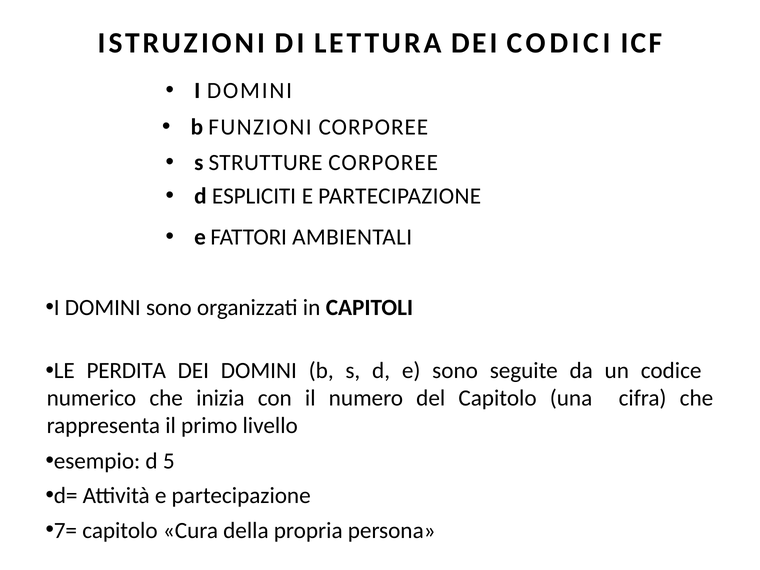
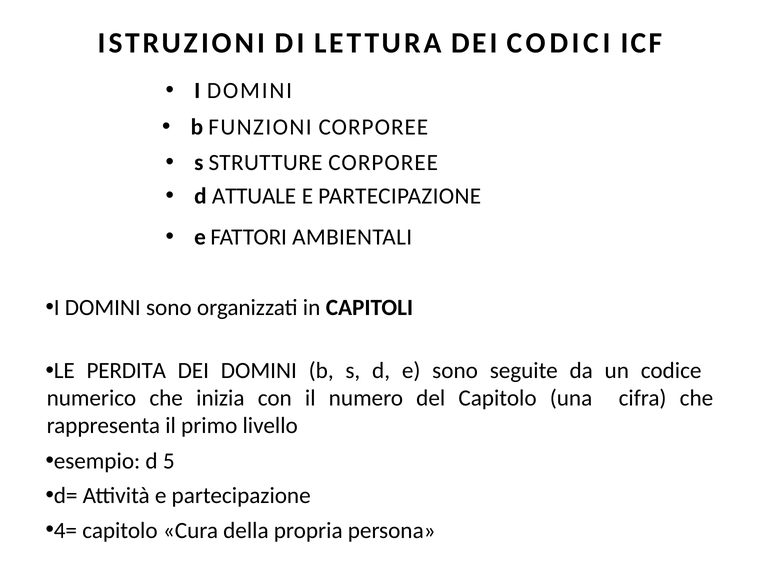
ESPLICITI: ESPLICITI -> ATTUALE
7=: 7= -> 4=
